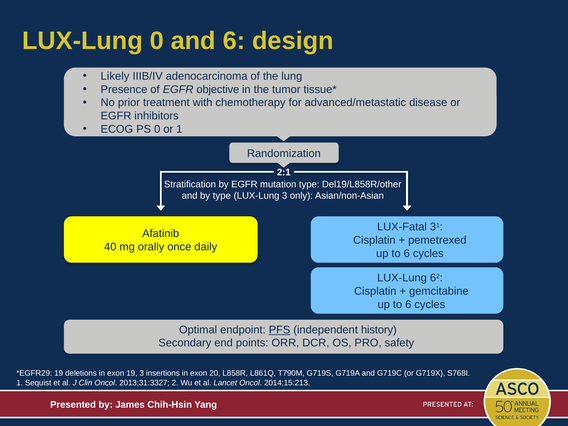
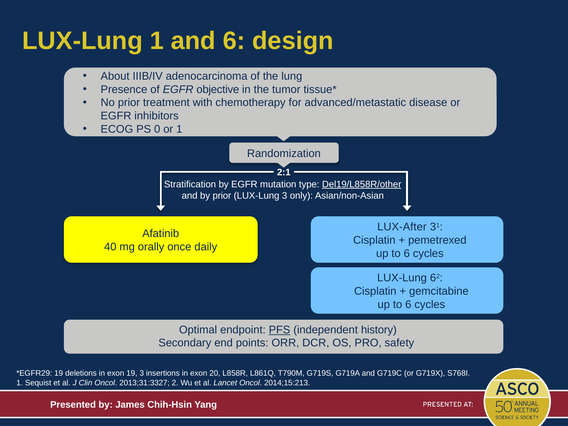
LUX-Lung 0: 0 -> 1
Likely: Likely -> About
Del19/L858R/other underline: none -> present
by type: type -> prior
LUX-Fatal: LUX-Fatal -> LUX-After
